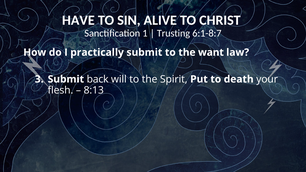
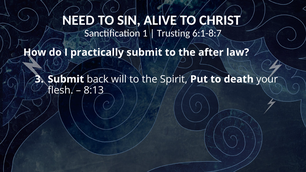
HAVE: HAVE -> NEED
want: want -> after
